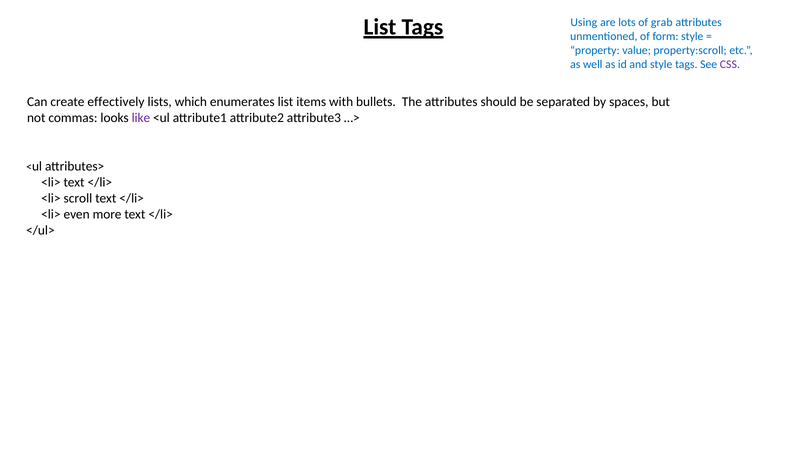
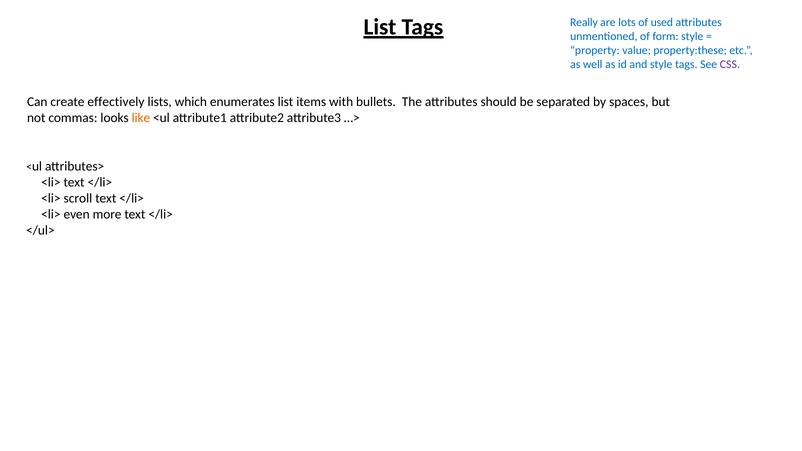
Using: Using -> Really
grab: grab -> used
property:scroll: property:scroll -> property:these
like colour: purple -> orange
